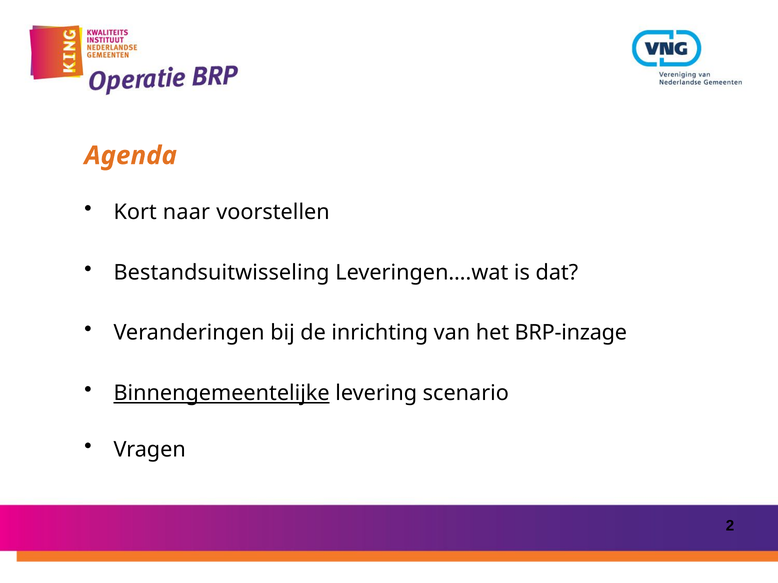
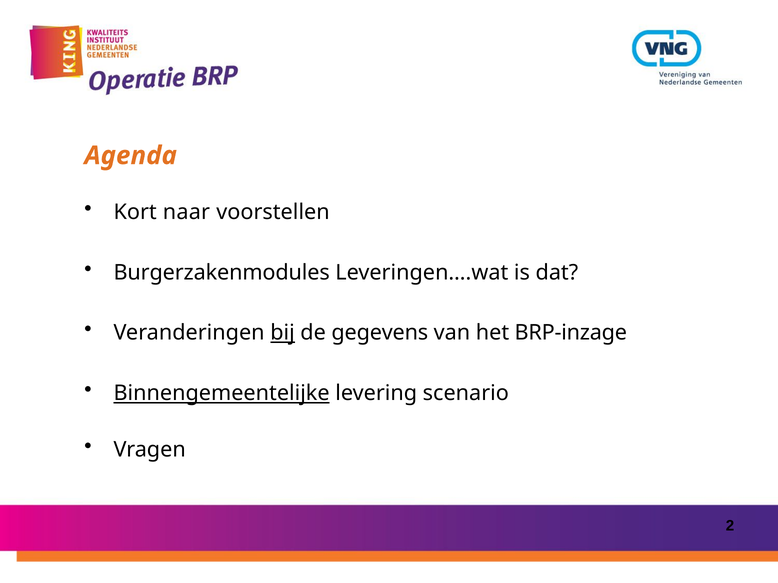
Bestandsuitwisseling: Bestandsuitwisseling -> Burgerzakenmodules
bij underline: none -> present
inrichting: inrichting -> gegevens
